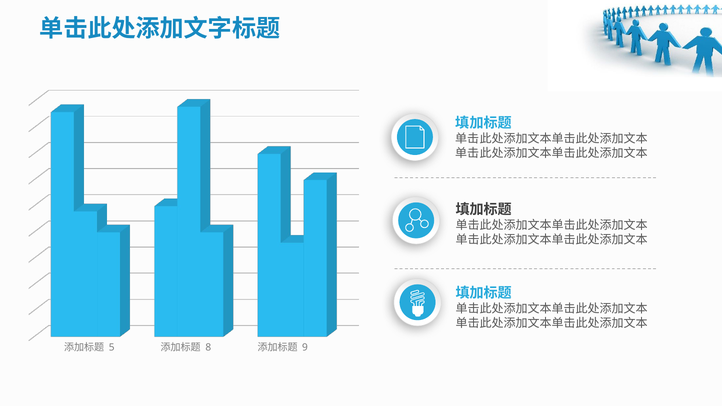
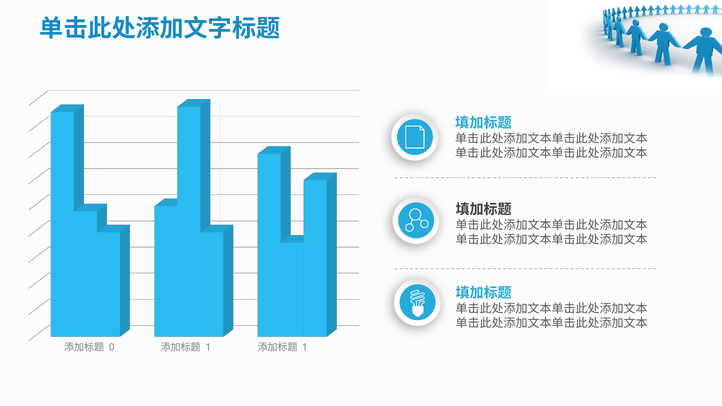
5: 5 -> 0
8 at (208, 347): 8 -> 1
9 at (305, 347): 9 -> 1
